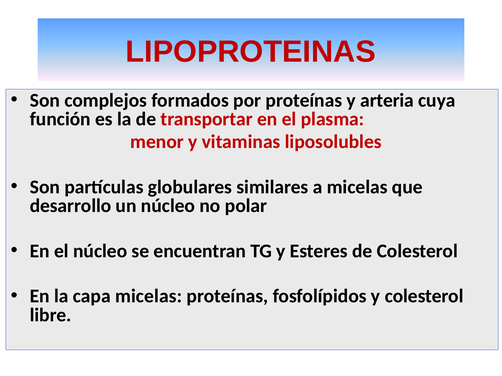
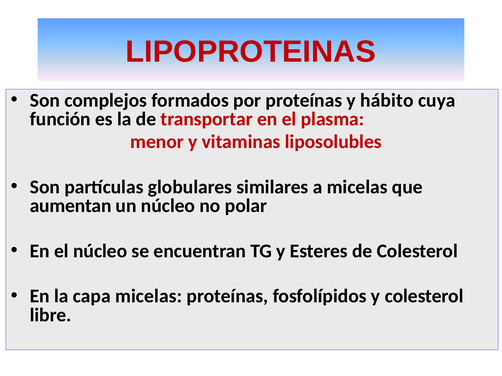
arteria: arteria -> hábito
desarrollo: desarrollo -> aumentan
